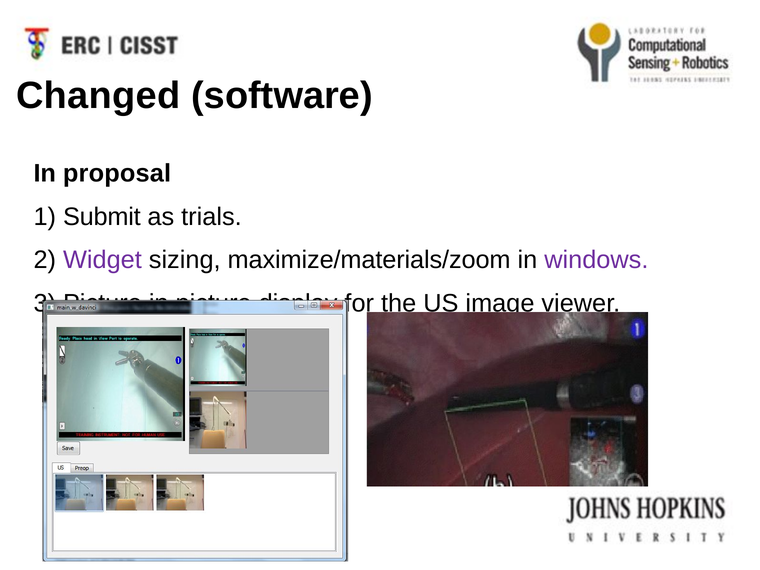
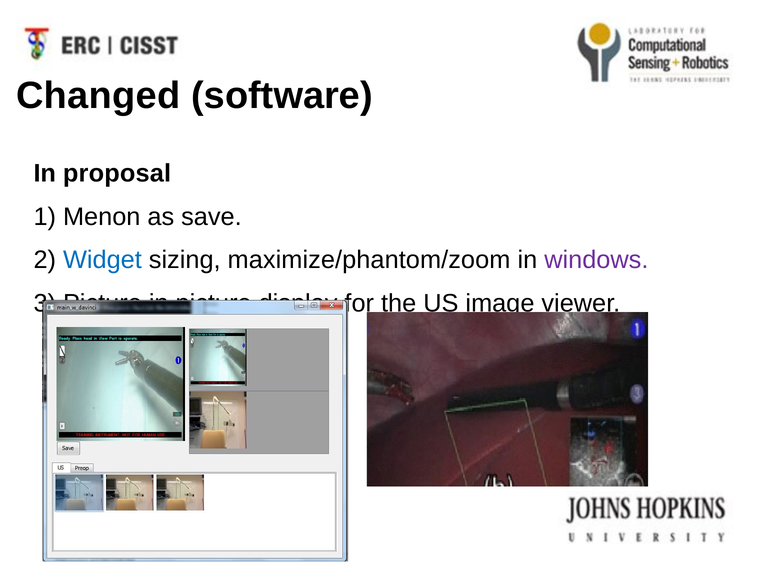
Submit: Submit -> Menon
trials: trials -> save
Widget colour: purple -> blue
maximize/materials/zoom: maximize/materials/zoom -> maximize/phantom/zoom
